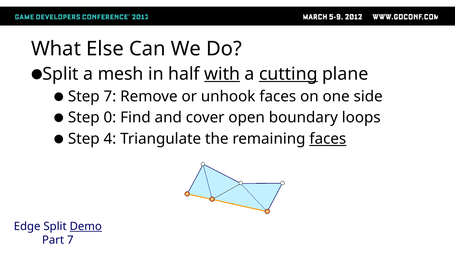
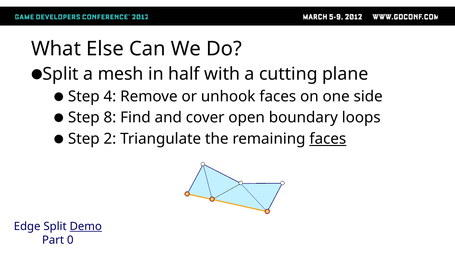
with underline: present -> none
cutting underline: present -> none
Step 7: 7 -> 4
0: 0 -> 8
4: 4 -> 2
Part 7: 7 -> 0
